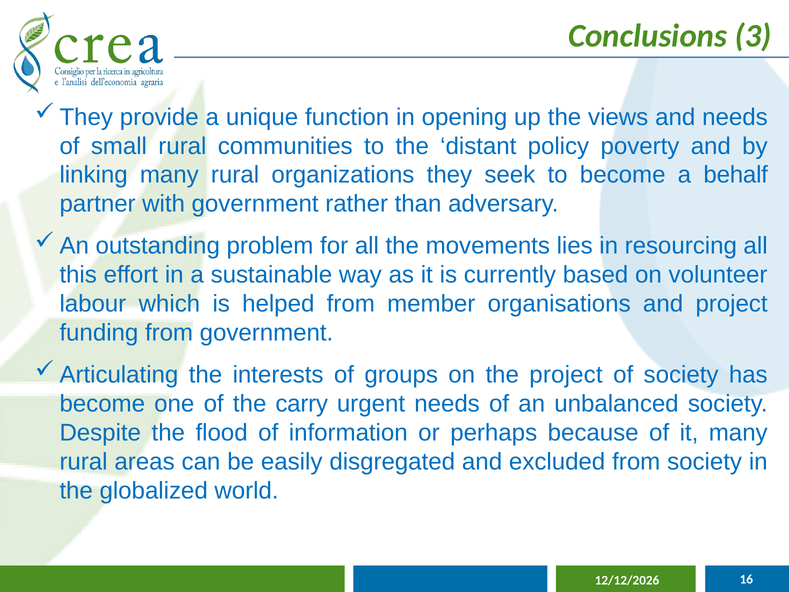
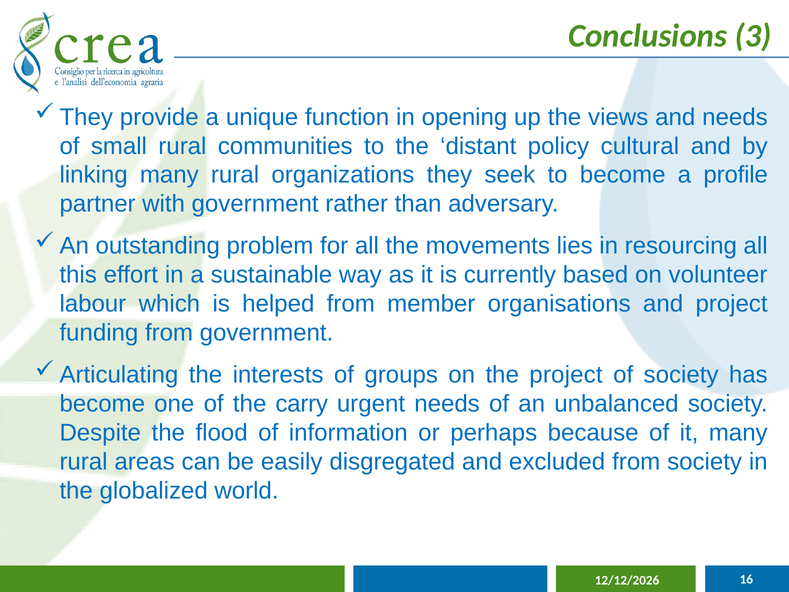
poverty: poverty -> cultural
behalf: behalf -> profile
